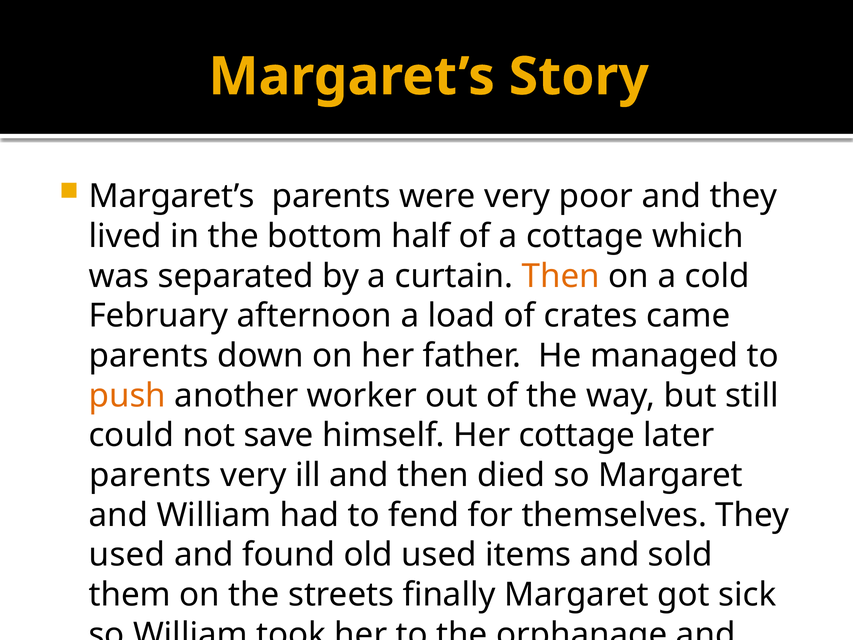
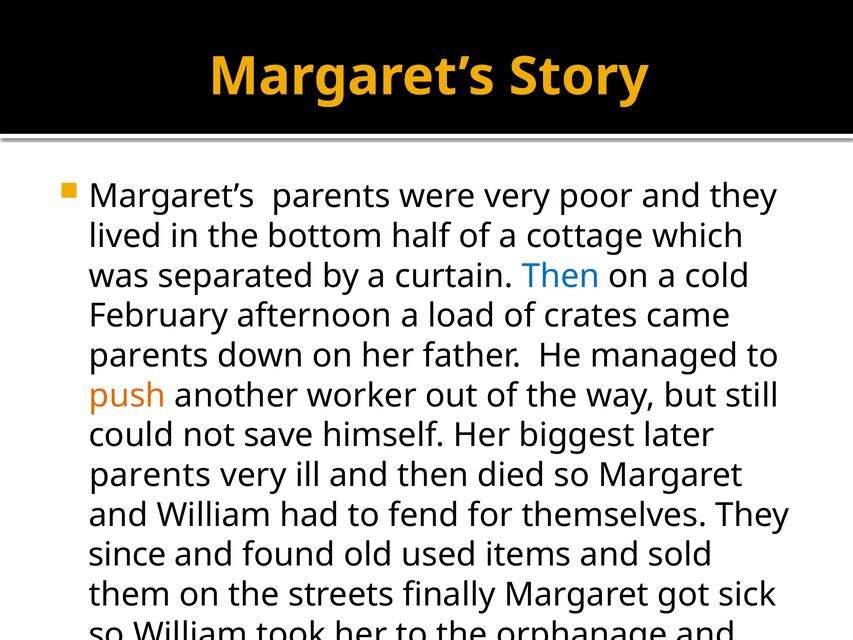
Then at (561, 276) colour: orange -> blue
Her cottage: cottage -> biggest
used at (127, 555): used -> since
